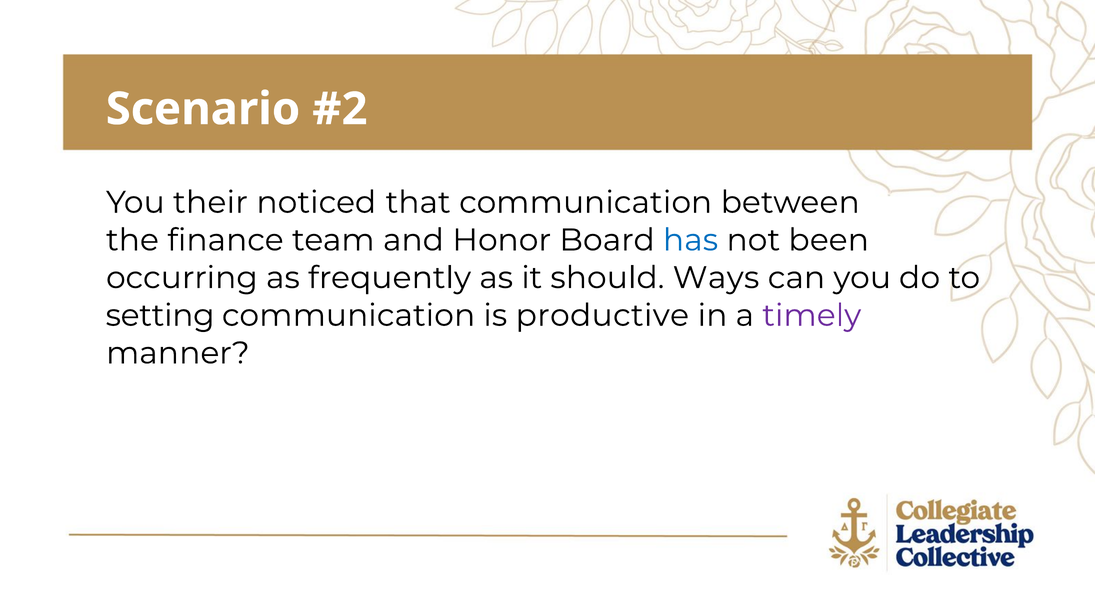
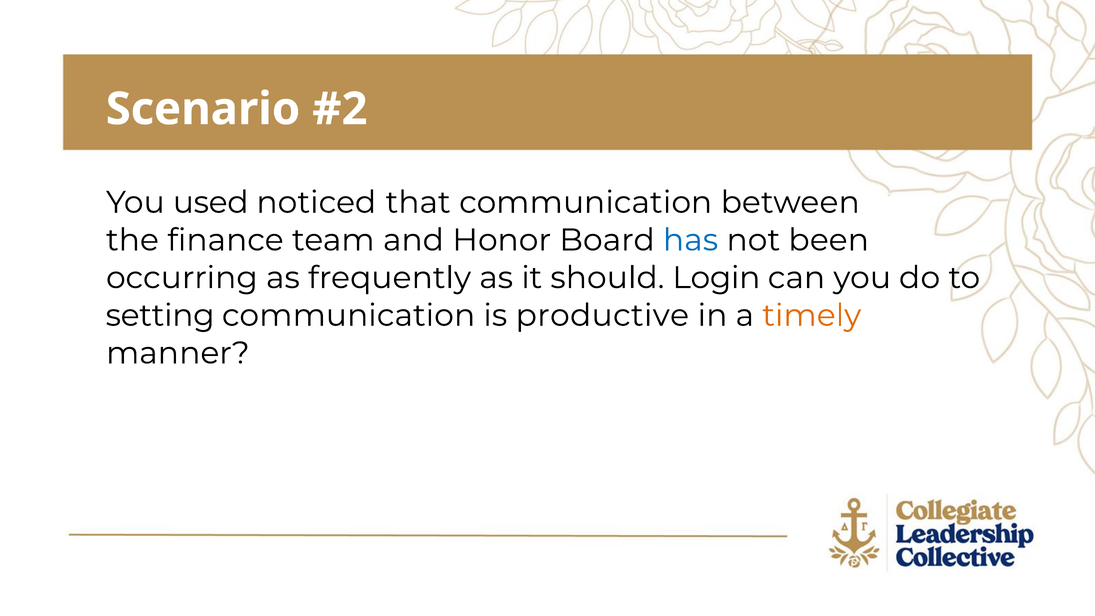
their: their -> used
Ways: Ways -> Login
timely colour: purple -> orange
